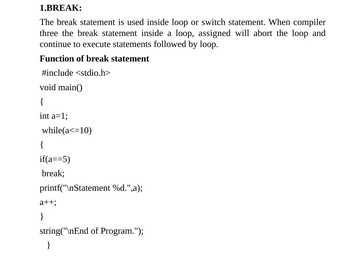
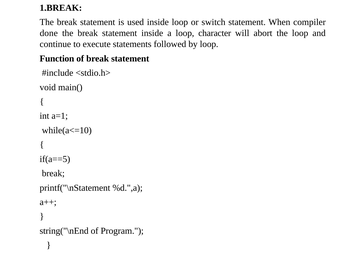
three: three -> done
assigned: assigned -> character
